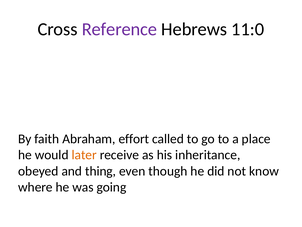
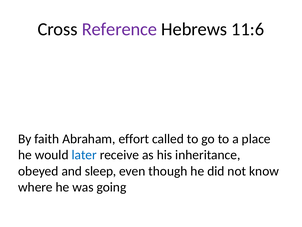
11:0: 11:0 -> 11:6
later colour: orange -> blue
thing: thing -> sleep
